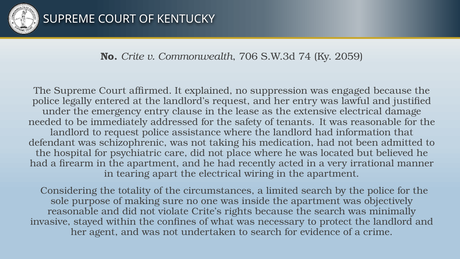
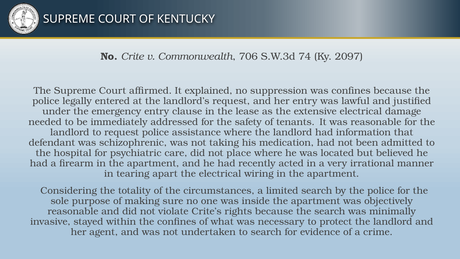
2059: 2059 -> 2097
was engaged: engaged -> confines
